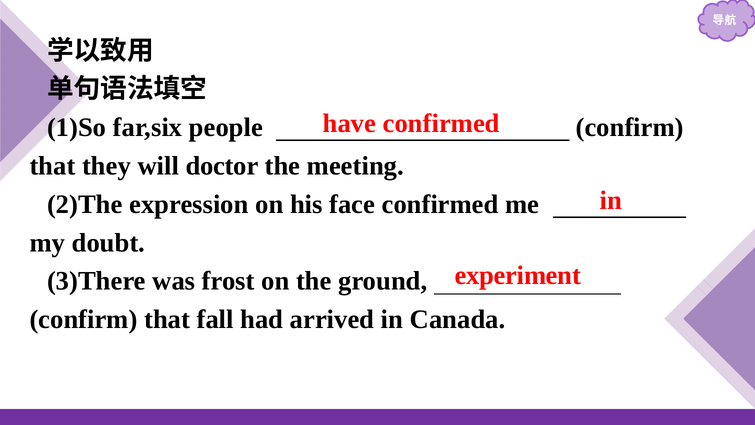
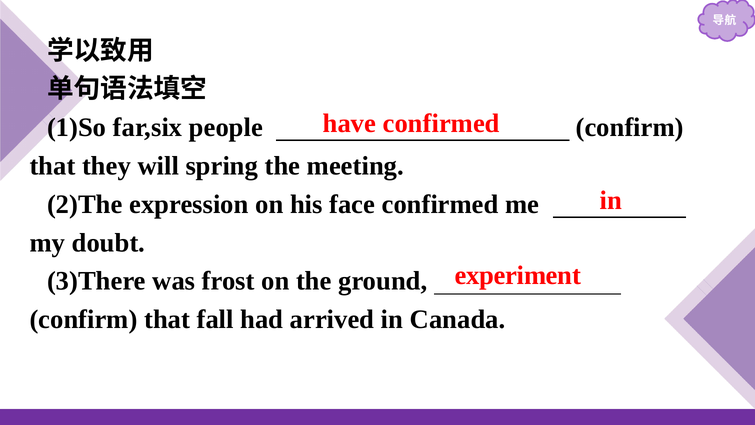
doctor: doctor -> spring
